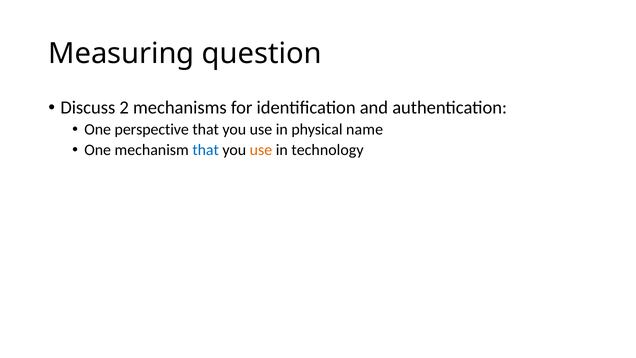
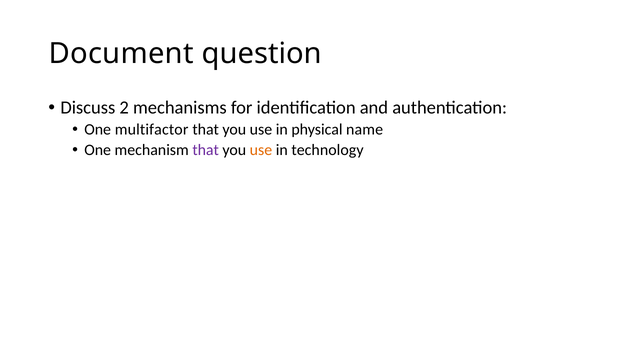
Measuring: Measuring -> Document
perspective: perspective -> multifactor
that at (206, 150) colour: blue -> purple
